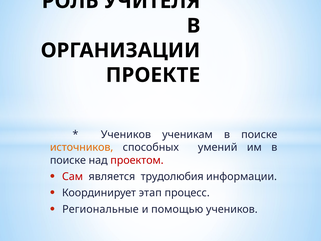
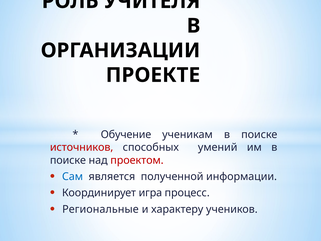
Учеников at (126, 134): Учеников -> Обучение
источников colour: orange -> red
Сам colour: red -> blue
трудолюбия: трудолюбия -> полученной
этап: этап -> игра
помощью: помощью -> характеру
